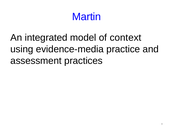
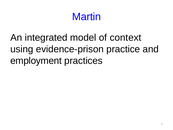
evidence-media: evidence-media -> evidence-prison
assessment: assessment -> employment
